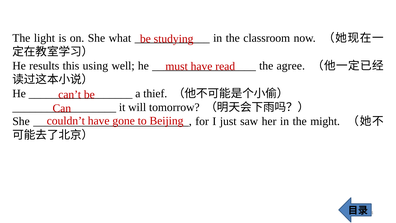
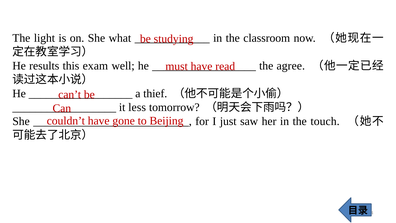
using: using -> exam
will: will -> less
might: might -> touch
